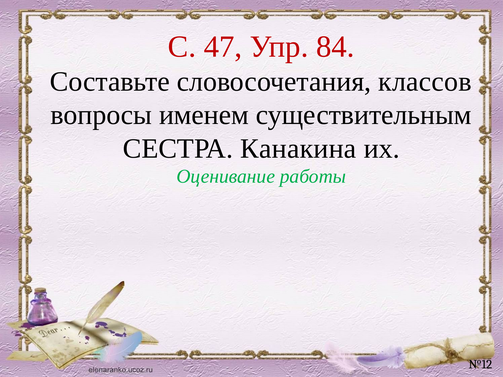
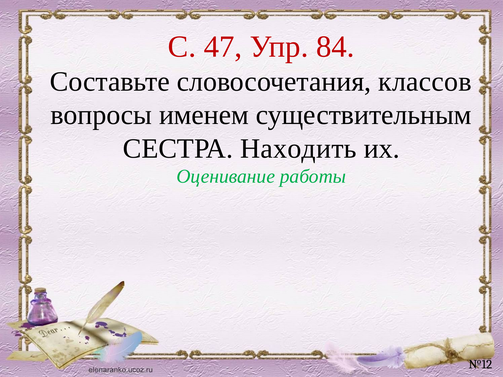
Канакина: Канакина -> Находить
